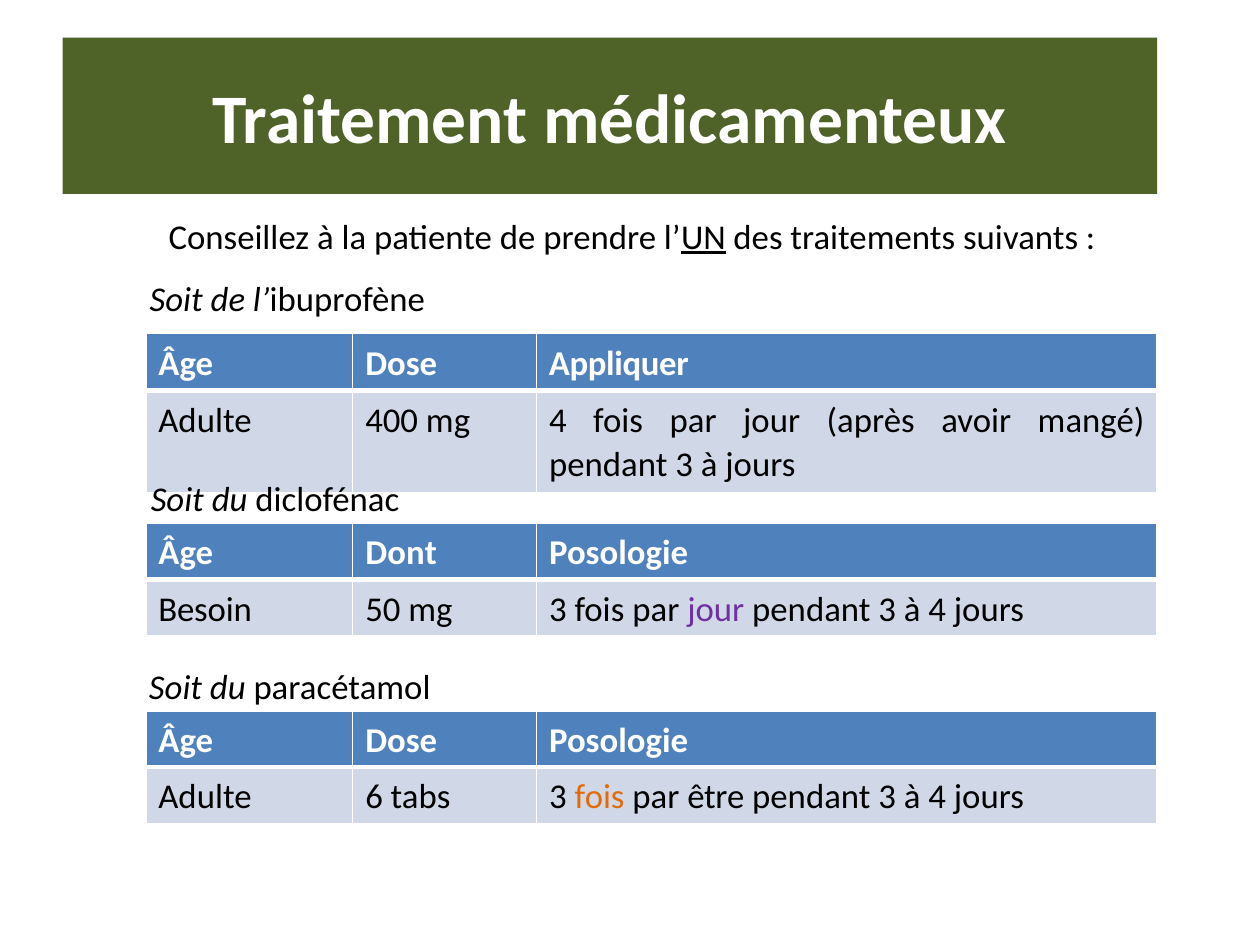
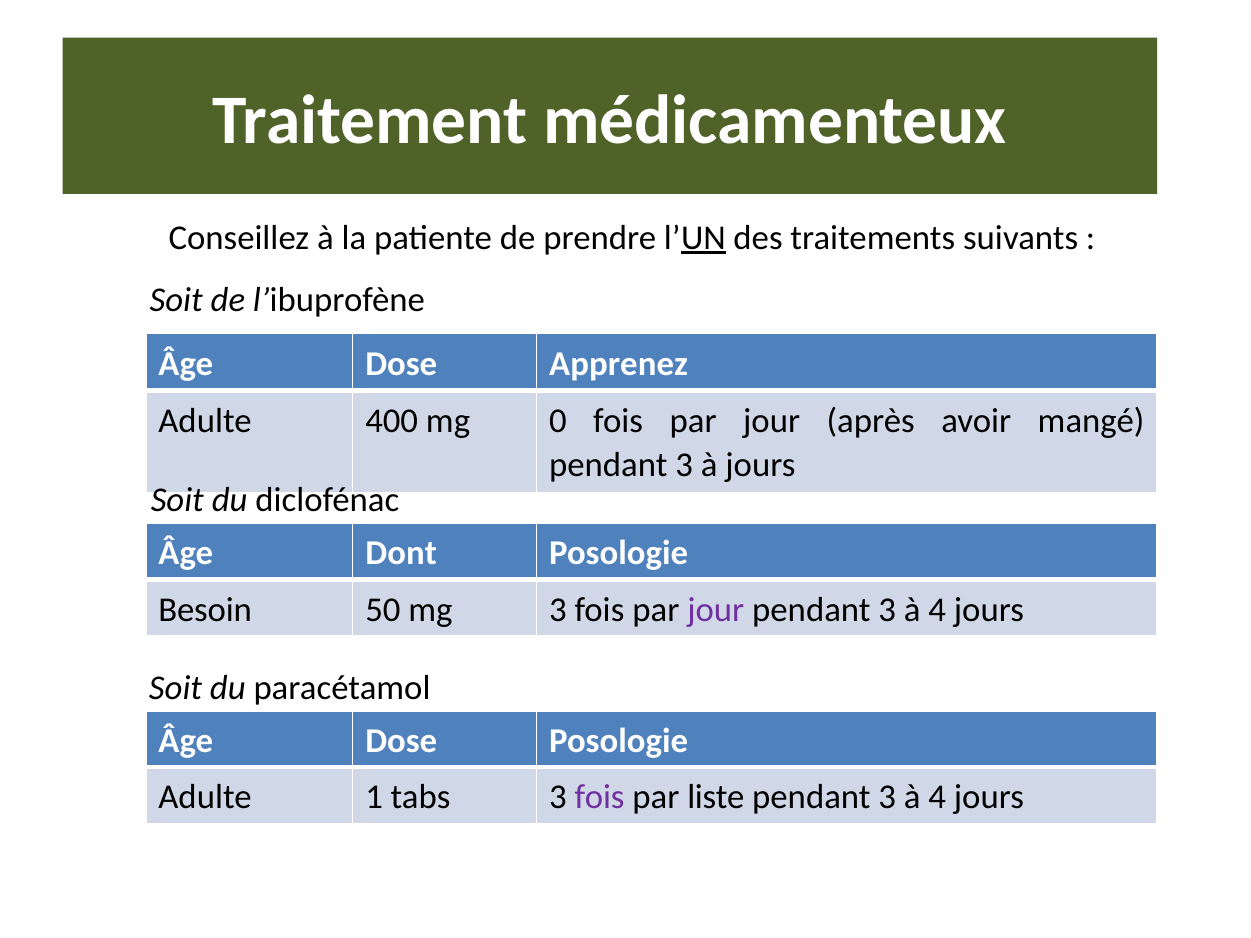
Appliquer: Appliquer -> Apprenez
mg 4: 4 -> 0
6: 6 -> 1
fois at (600, 797) colour: orange -> purple
être: être -> liste
